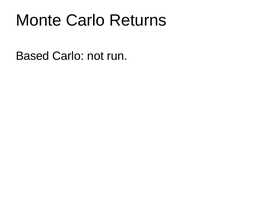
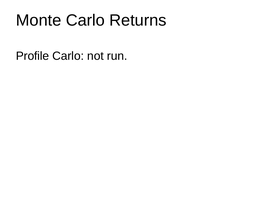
Based: Based -> Profile
